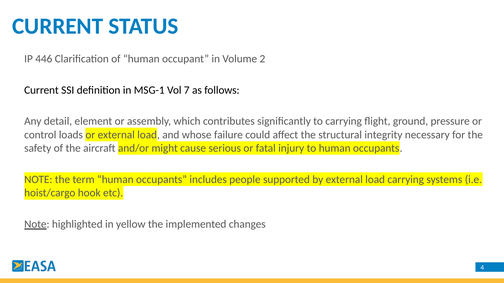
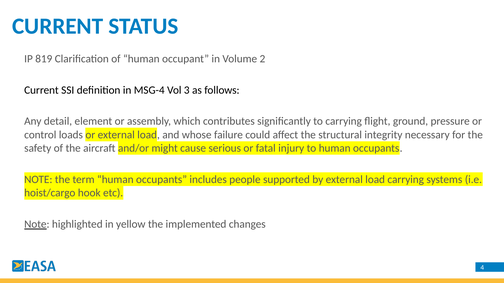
446: 446 -> 819
MSG-1: MSG-1 -> MSG-4
7: 7 -> 3
